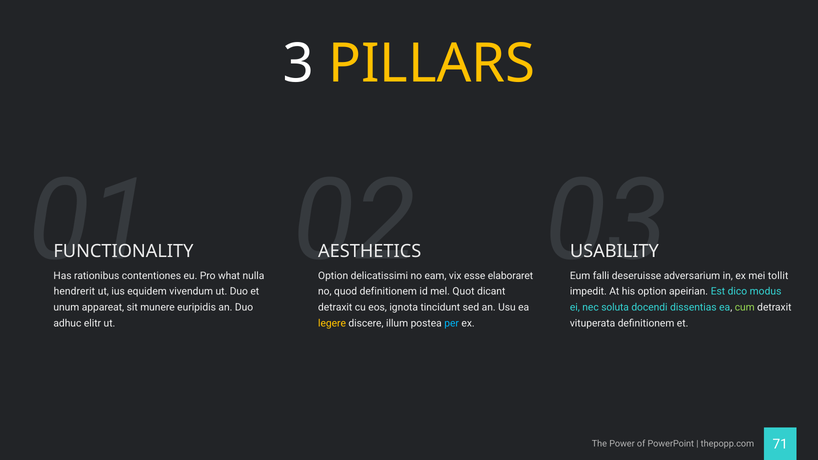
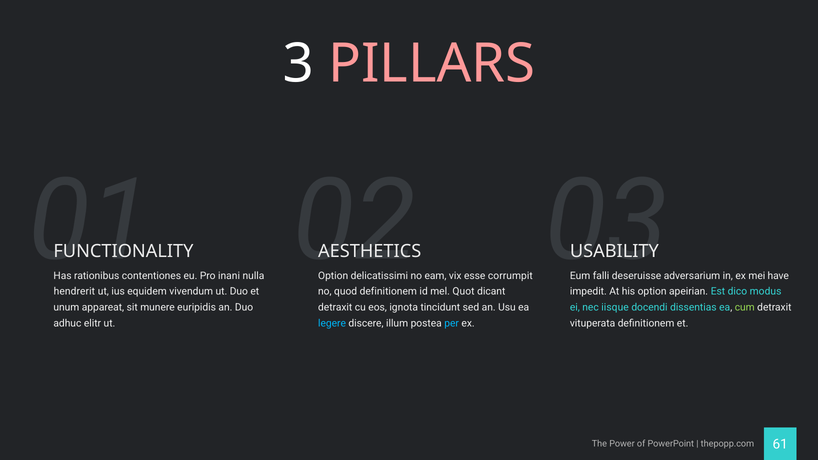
PILLARS colour: yellow -> pink
what: what -> inani
elaboraret: elaboraret -> corrumpit
tollit: tollit -> have
soluta: soluta -> iisque
legere colour: yellow -> light blue
71: 71 -> 61
